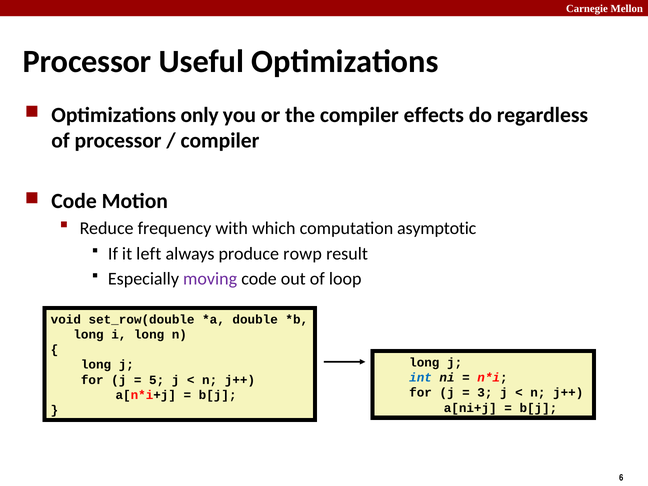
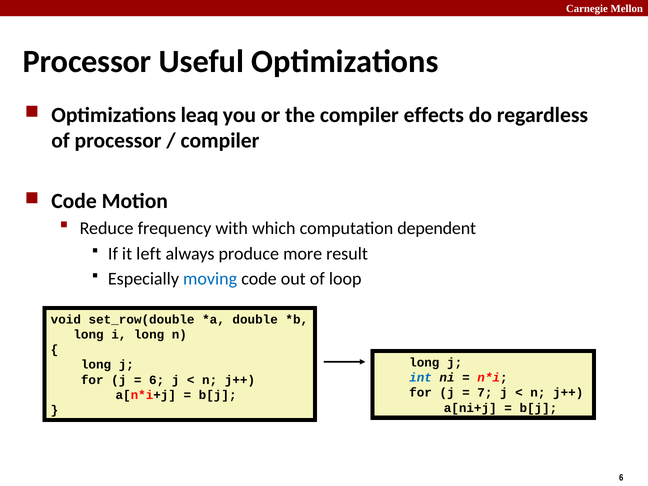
only: only -> leaq
asymptotic: asymptotic -> dependent
rowp: rowp -> more
moving colour: purple -> blue
5 at (157, 380): 5 -> 6
3: 3 -> 7
